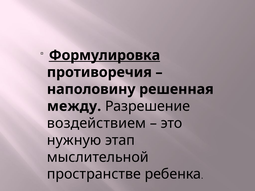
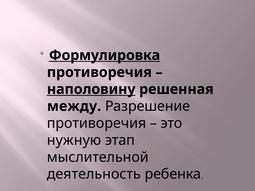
наполовину underline: none -> present
воздействием at (96, 123): воздействием -> противоречия
пространстве: пространстве -> деятельность
